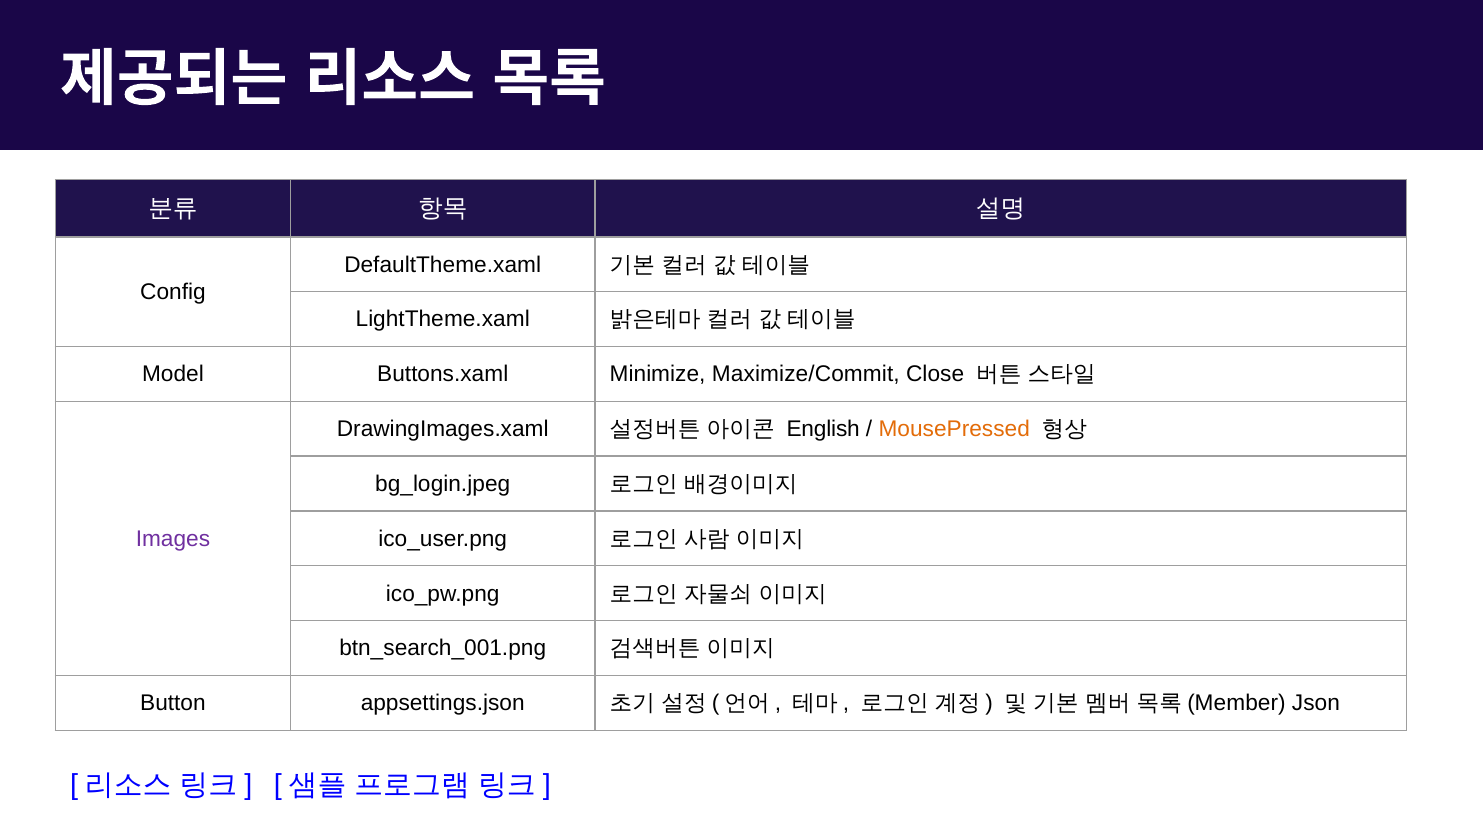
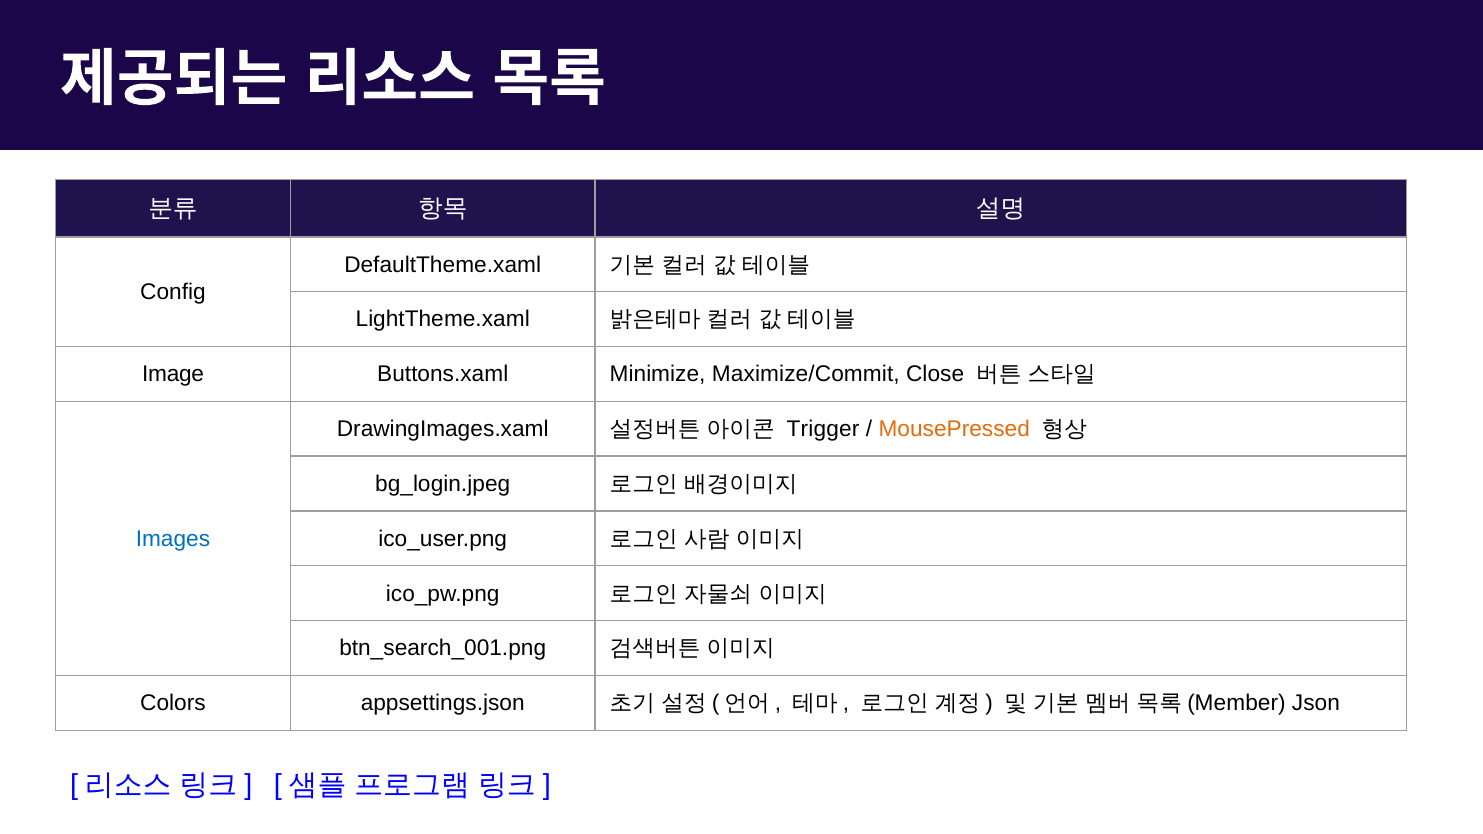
Model: Model -> Image
English: English -> Trigger
Images colour: purple -> blue
Button: Button -> Colors
